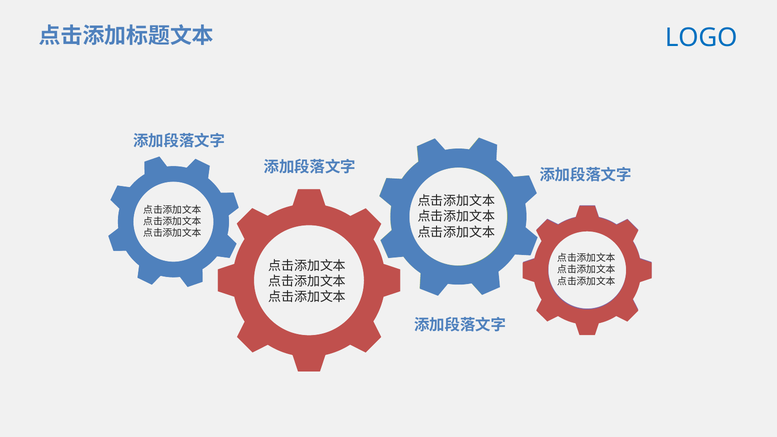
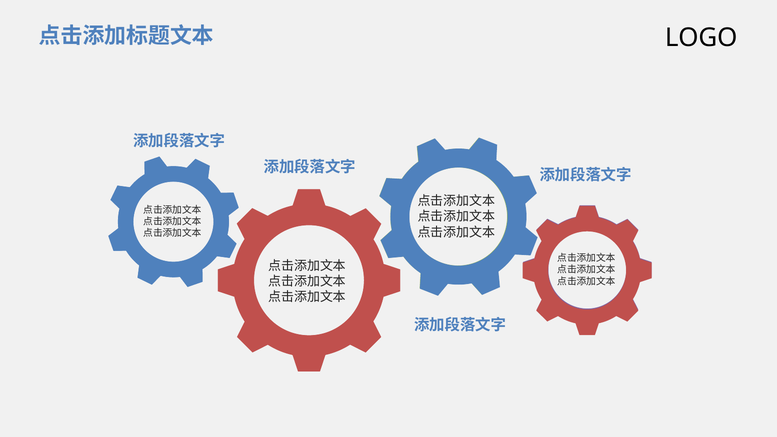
LOGO colour: blue -> black
